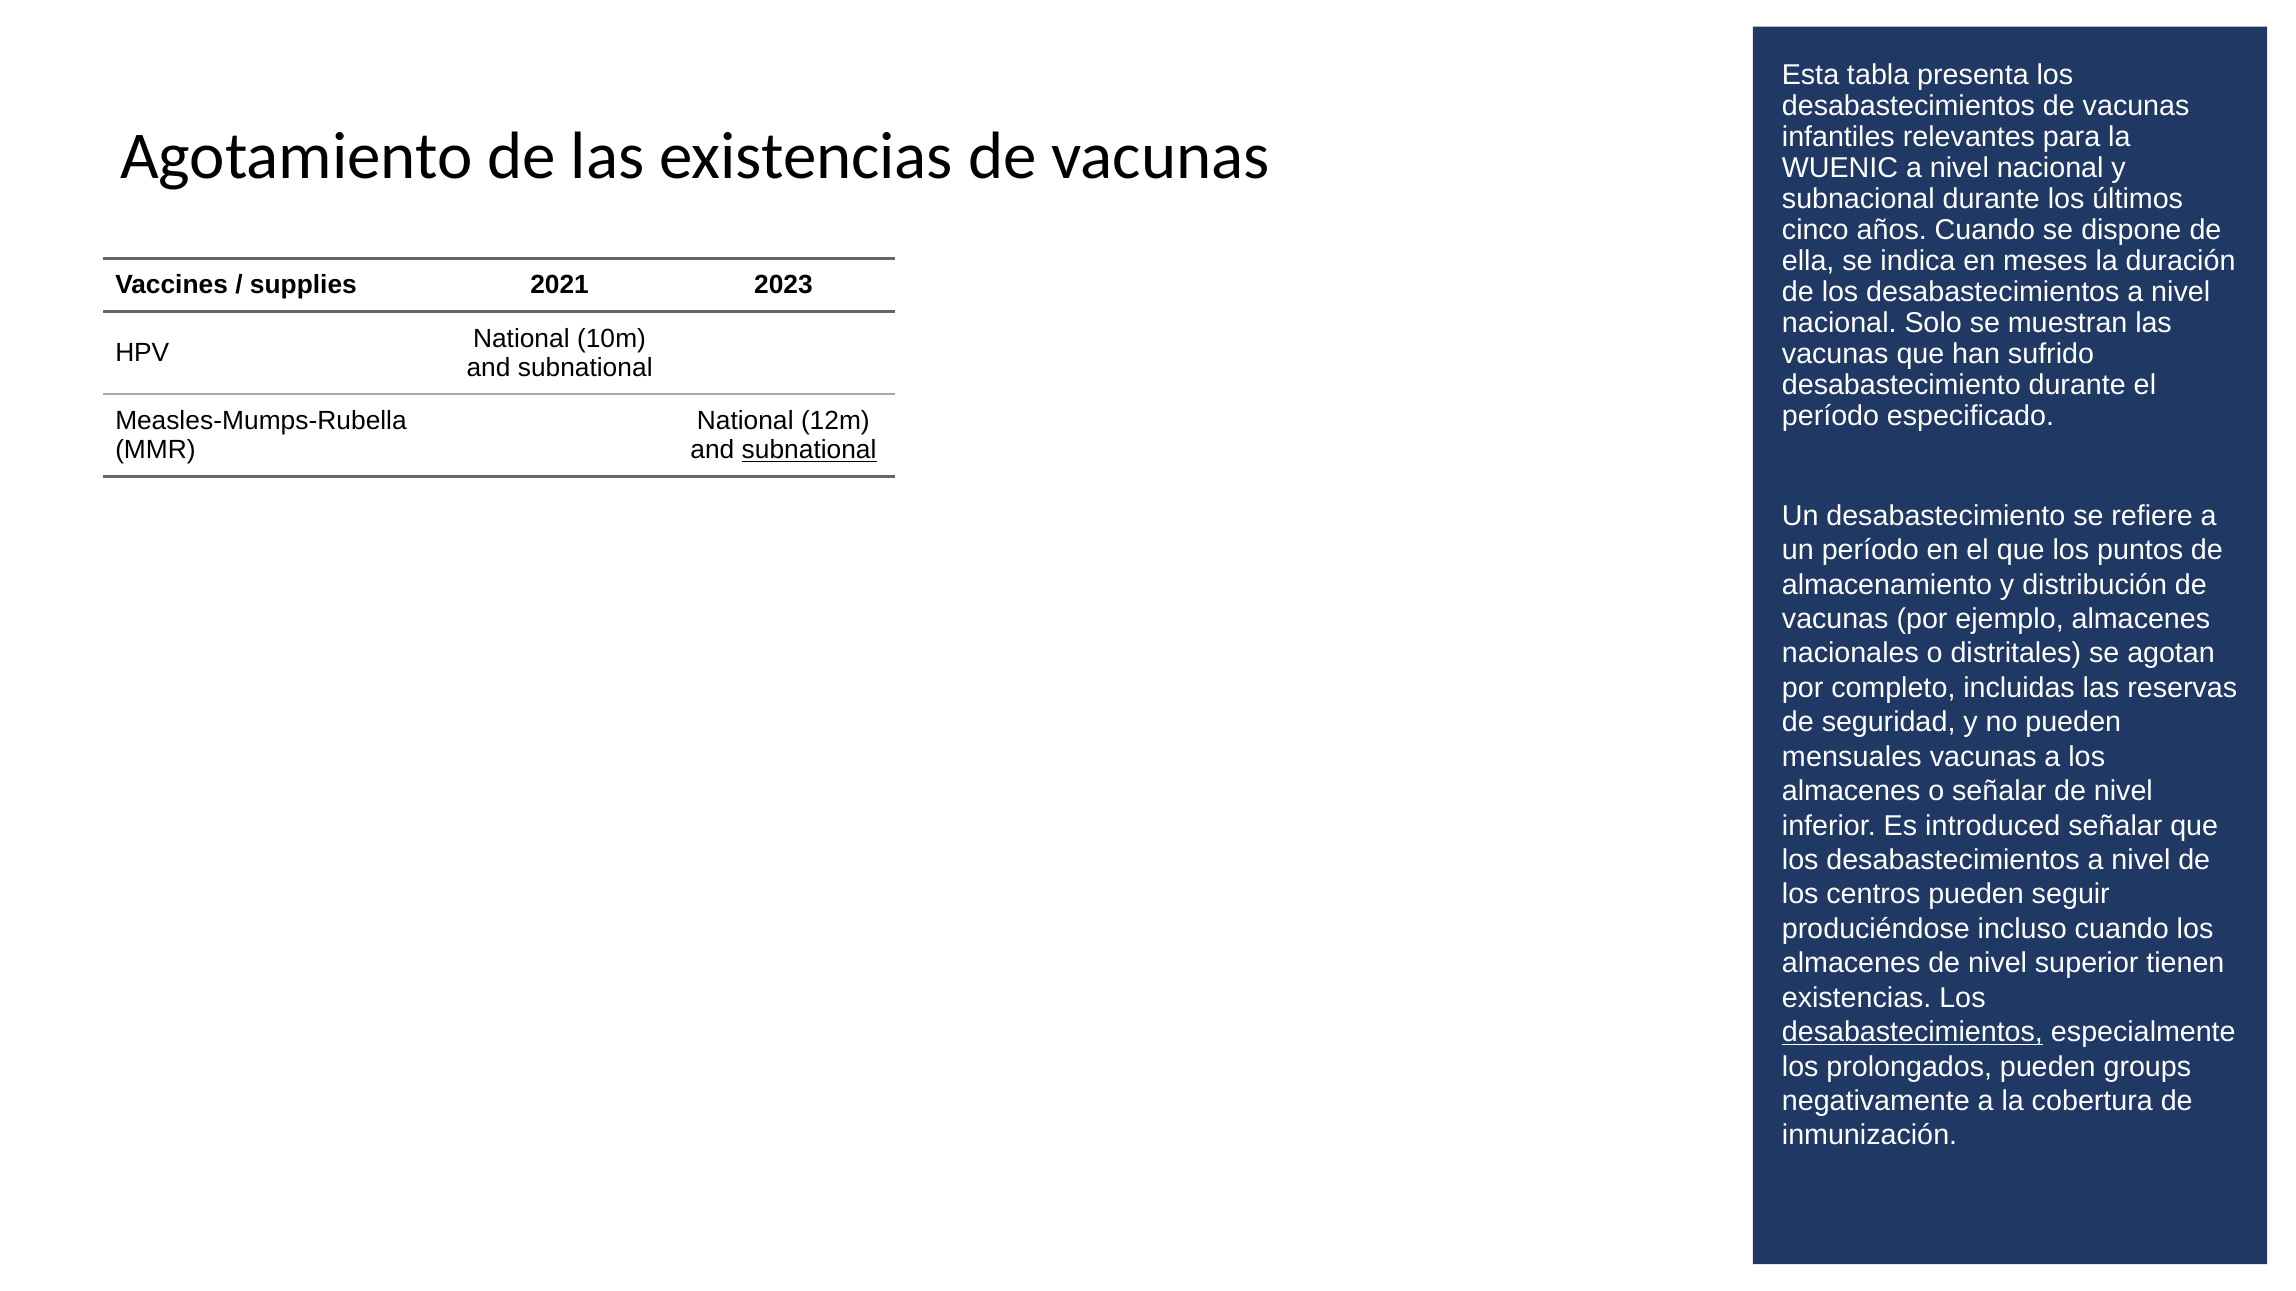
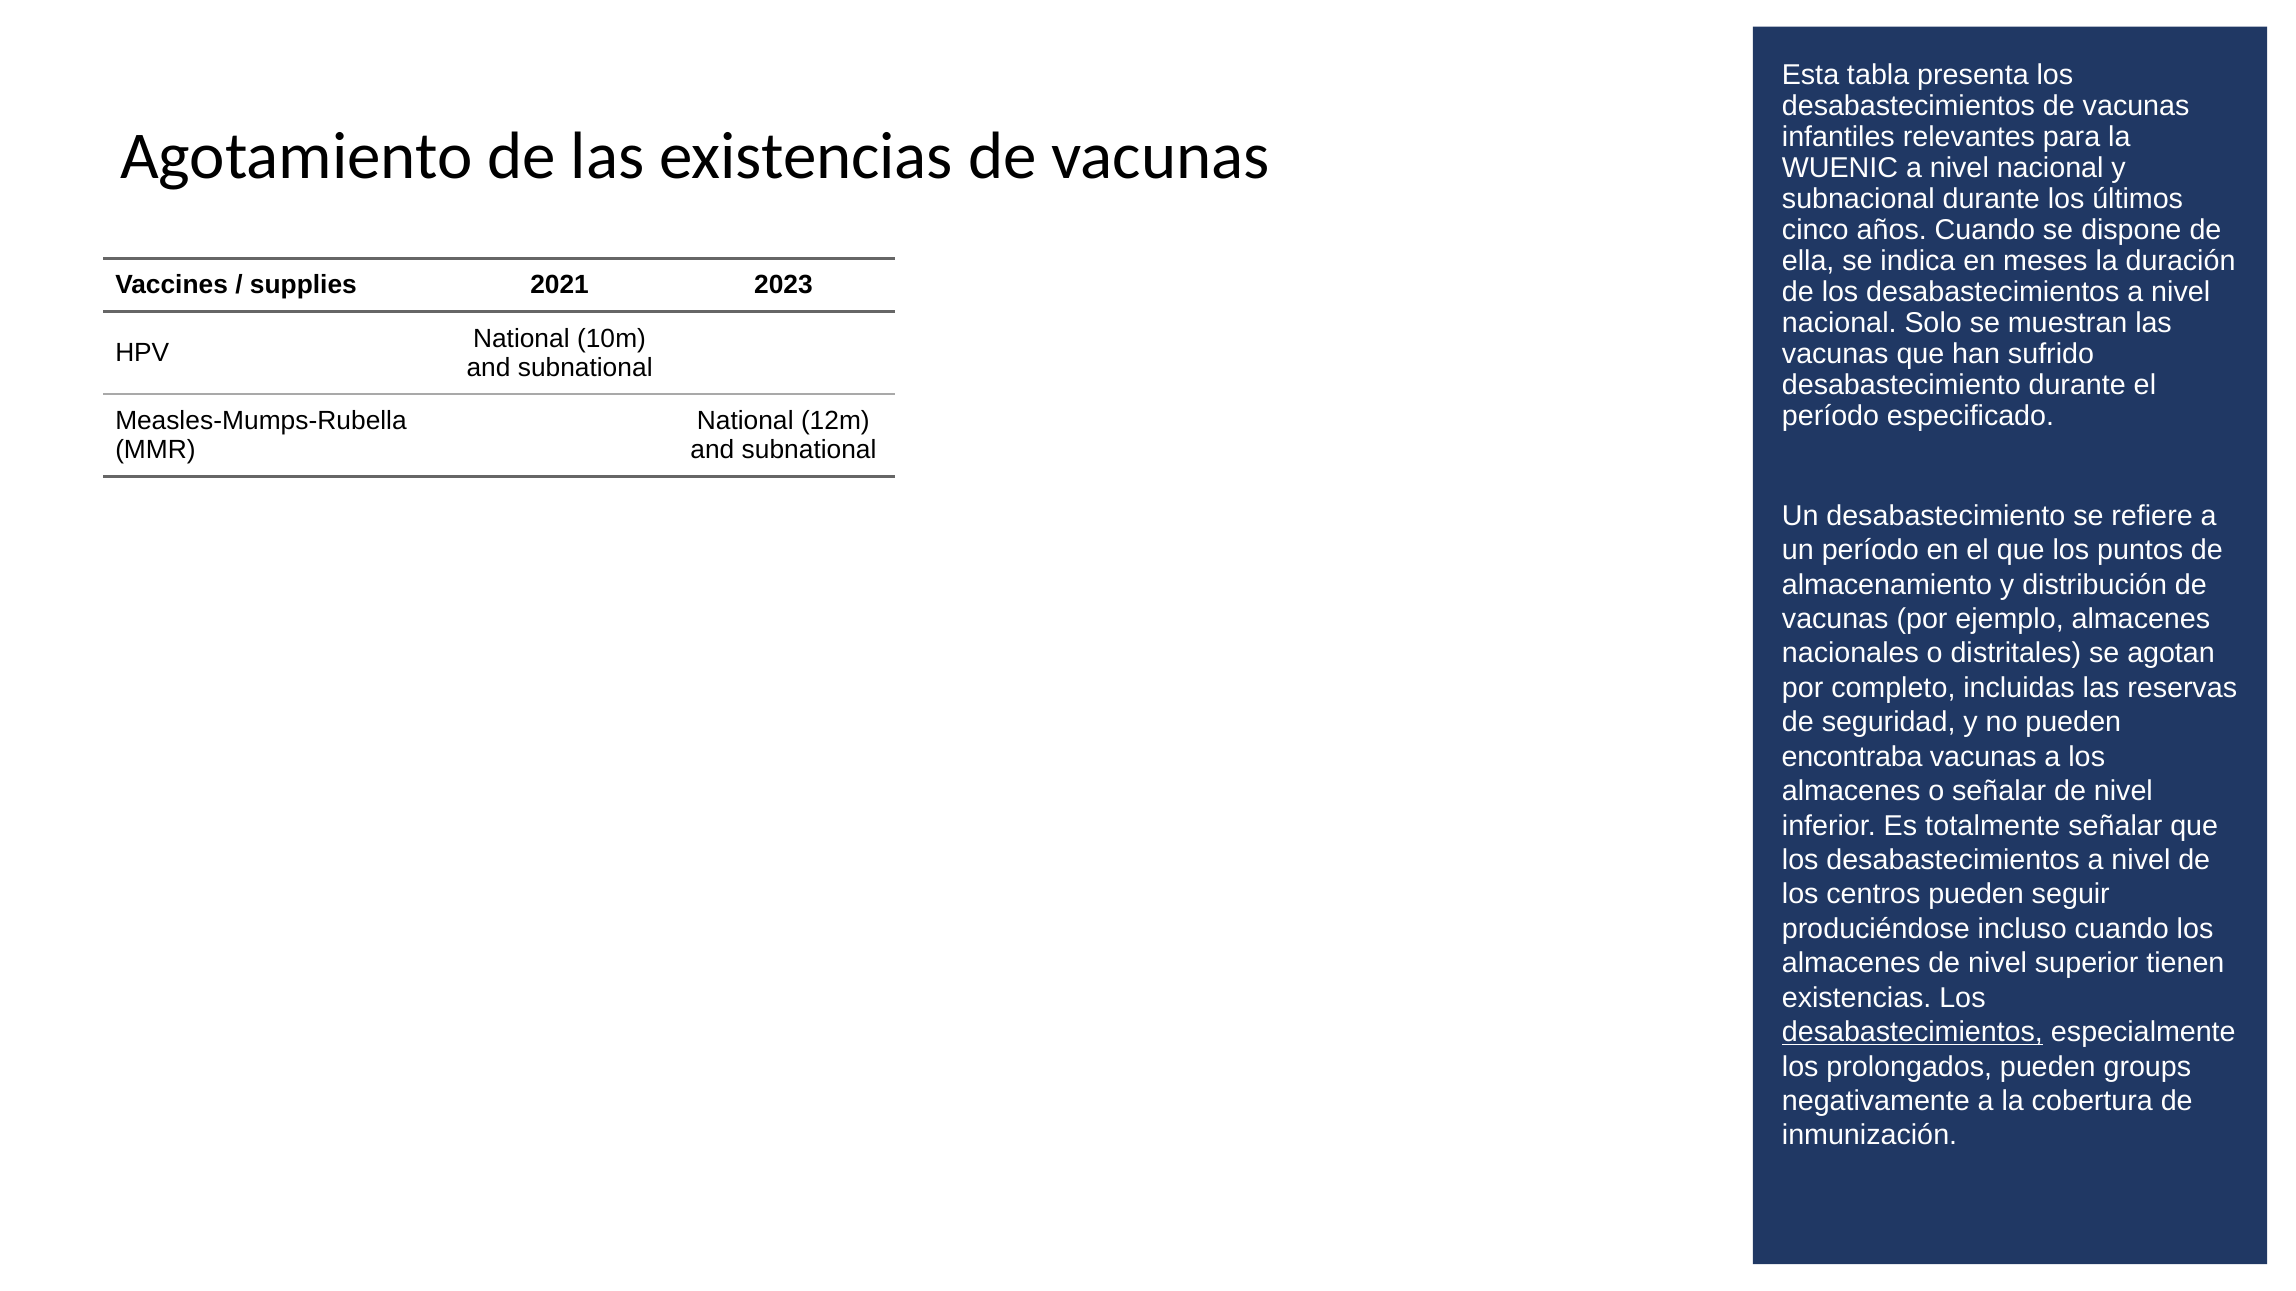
subnational at (809, 450) underline: present -> none
mensuales: mensuales -> encontraba
introduced: introduced -> totalmente
